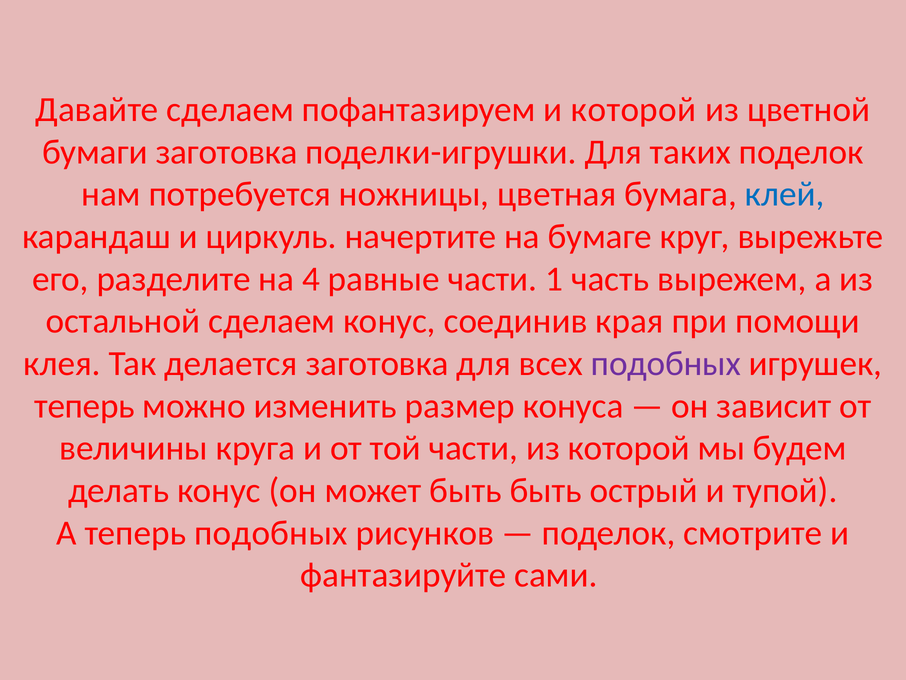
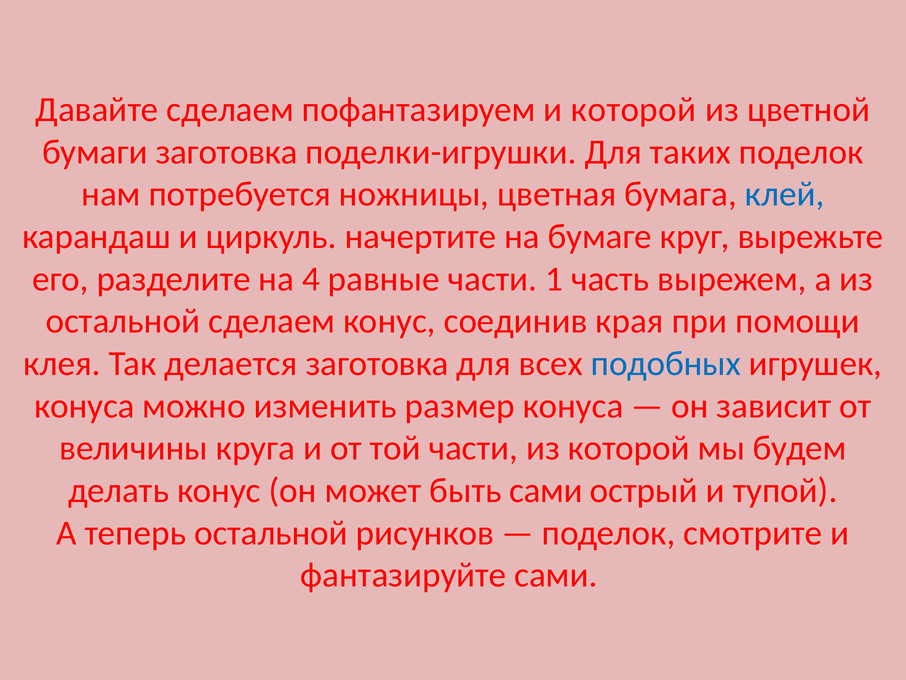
подобных at (666, 363) colour: purple -> blue
теперь at (85, 406): теперь -> конуса
быть быть: быть -> сами
теперь подобных: подобных -> остальной
